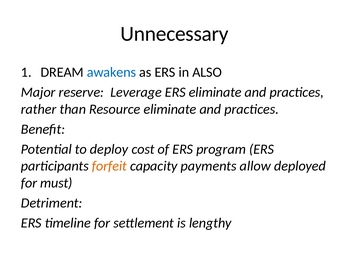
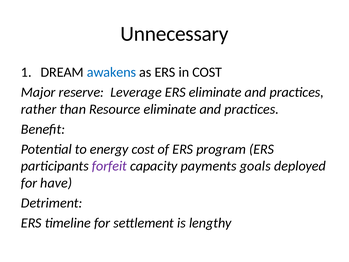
in ALSO: ALSO -> COST
deploy: deploy -> energy
forfeit colour: orange -> purple
allow: allow -> goals
must: must -> have
